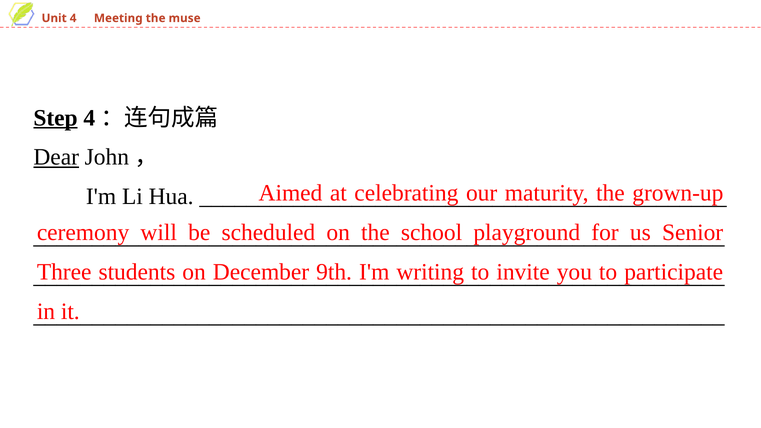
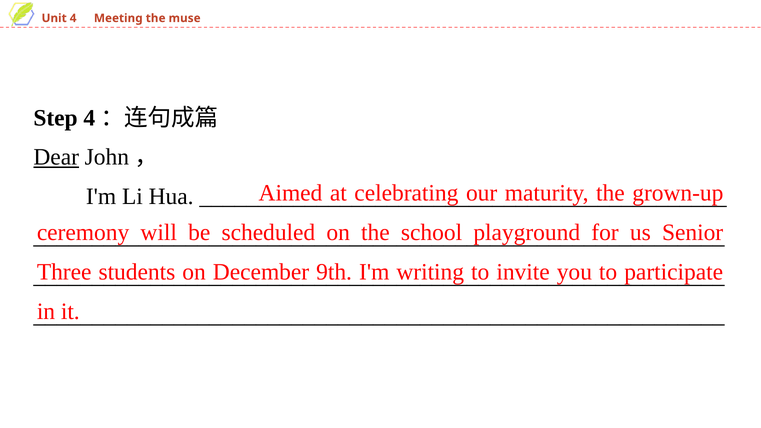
Step underline: present -> none
